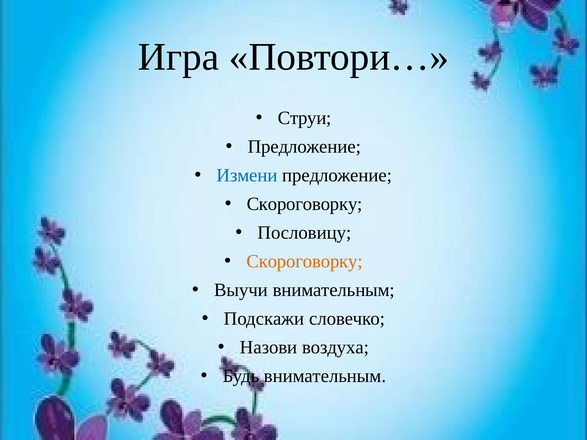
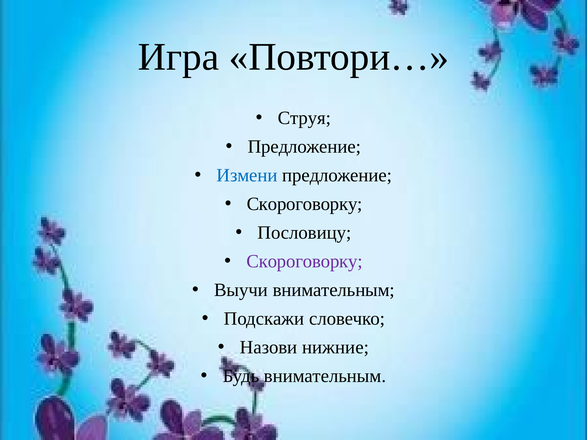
Струи: Струи -> Струя
Скороговорку at (304, 262) colour: orange -> purple
воздуха: воздуха -> нижние
